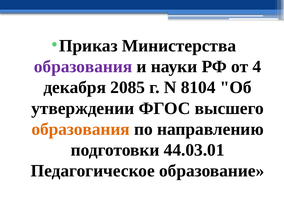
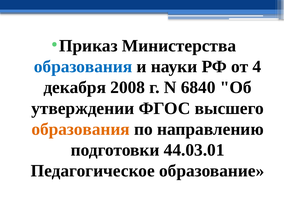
образования at (83, 67) colour: purple -> blue
2085: 2085 -> 2008
8104: 8104 -> 6840
